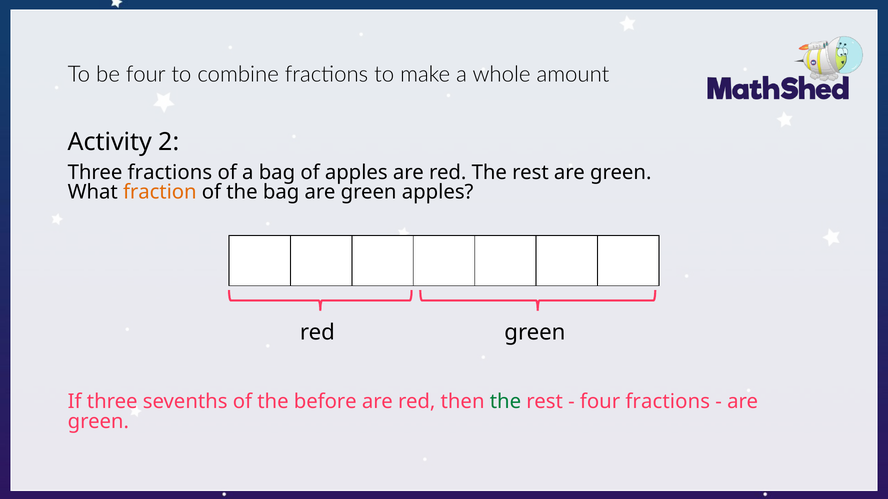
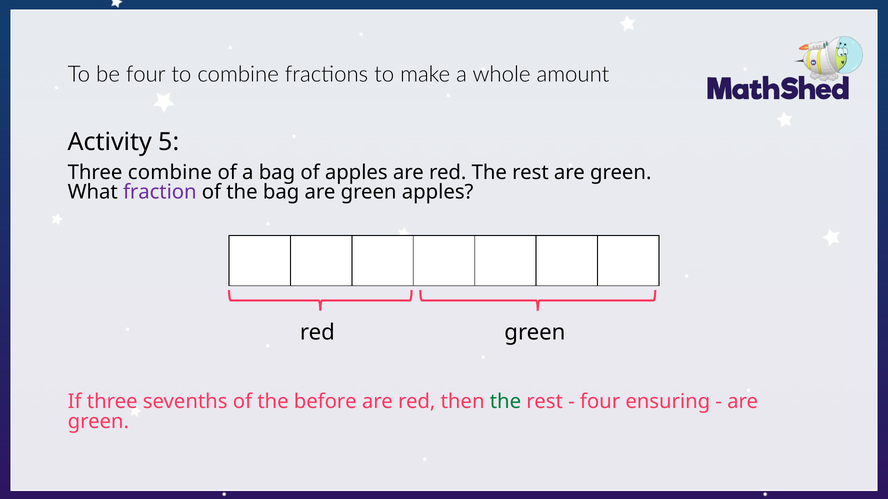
2: 2 -> 5
Three fractions: fractions -> combine
fraction colour: orange -> purple
four fractions: fractions -> ensuring
